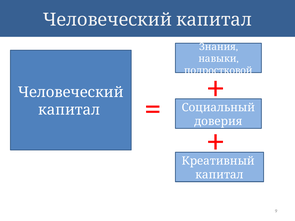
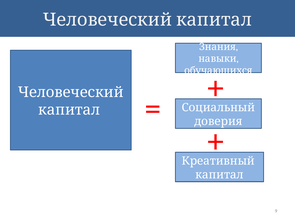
подростковой: подростковой -> обучающихся
